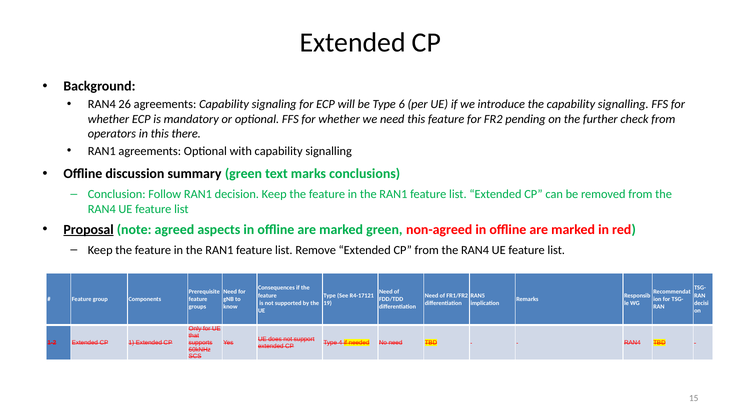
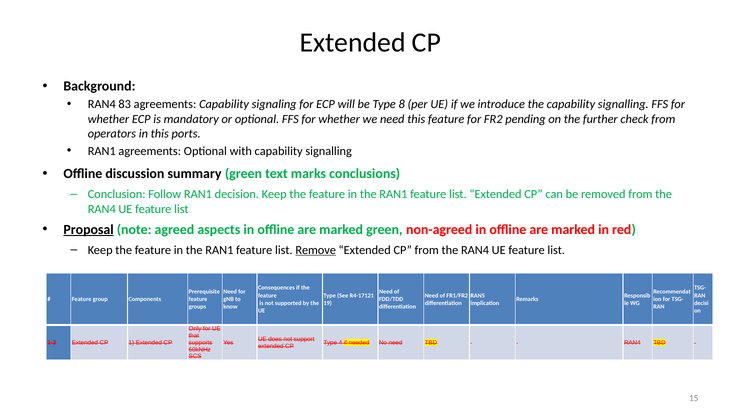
26: 26 -> 83
6: 6 -> 8
there: there -> ports
Remove underline: none -> present
